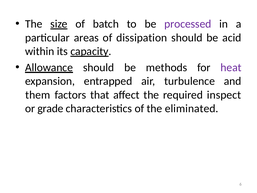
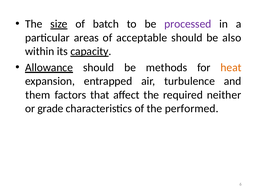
dissipation: dissipation -> acceptable
acid: acid -> also
heat colour: purple -> orange
inspect: inspect -> neither
eliminated: eliminated -> performed
